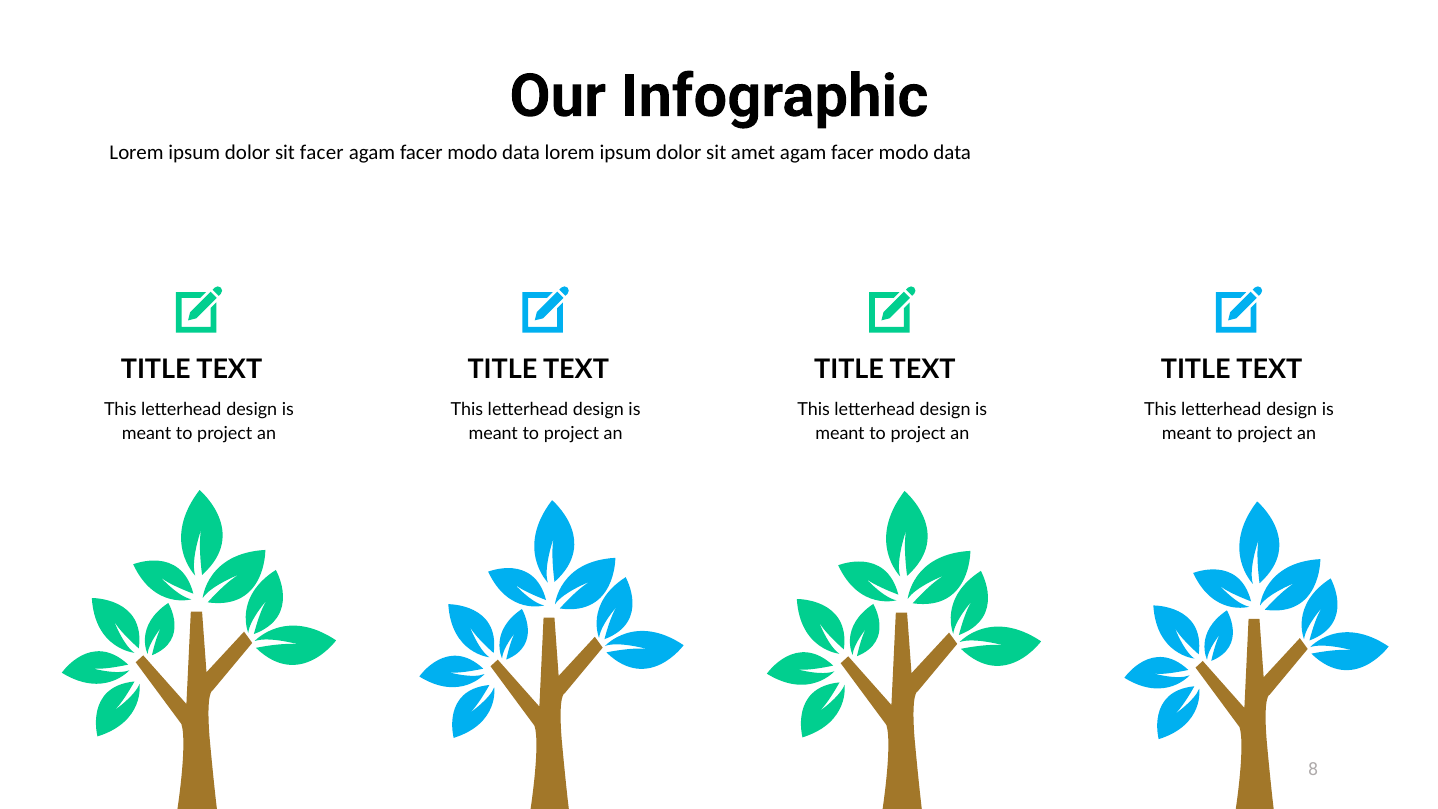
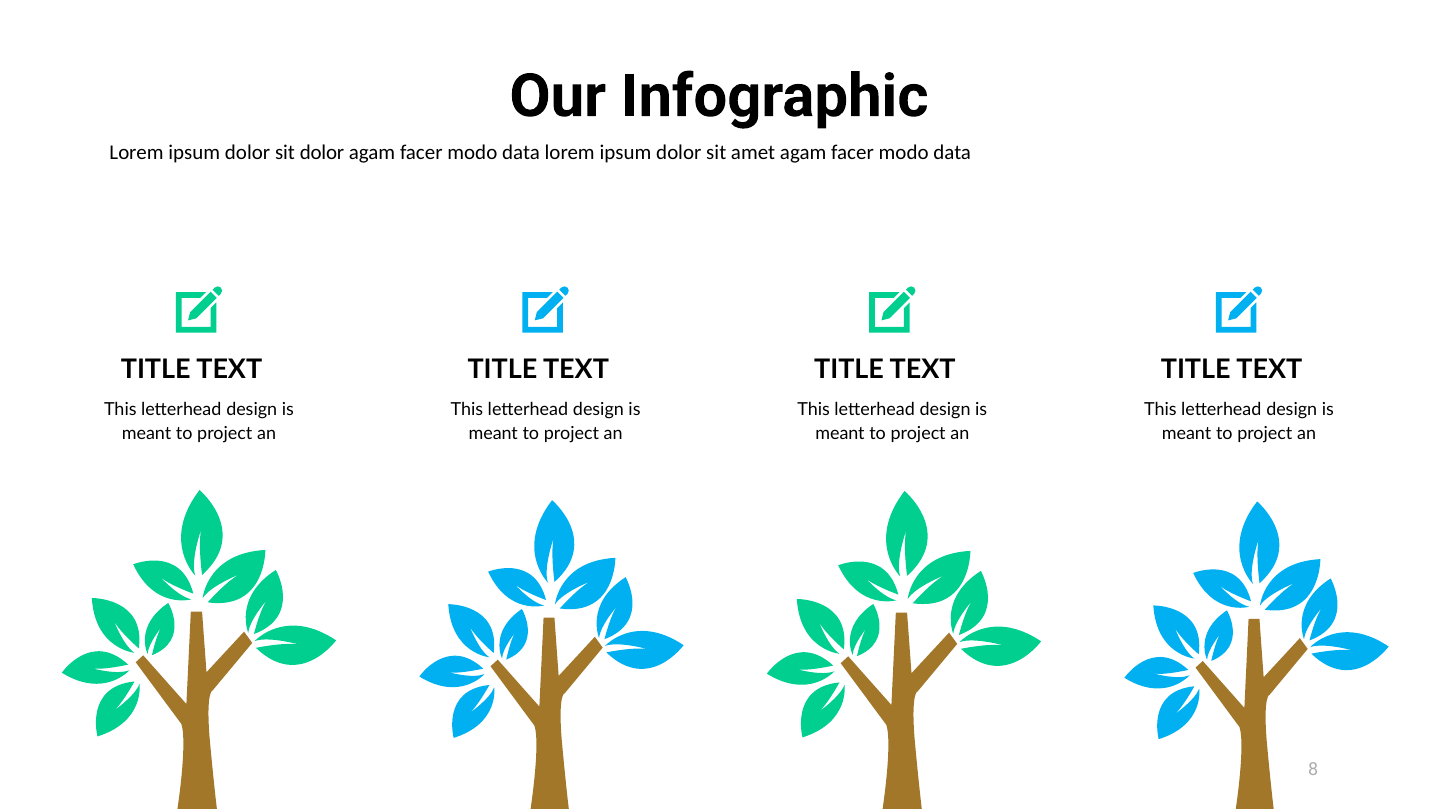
sit facer: facer -> dolor
